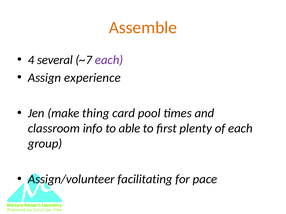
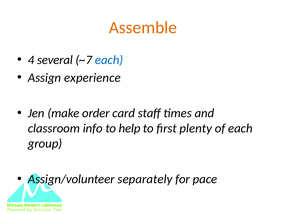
each at (109, 60) colour: purple -> blue
thing: thing -> order
pool: pool -> staff
able: able -> help
facilitating: facilitating -> separately
